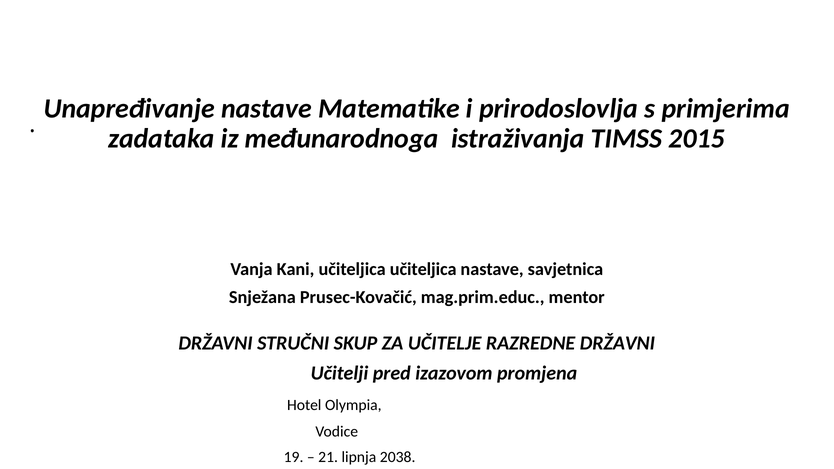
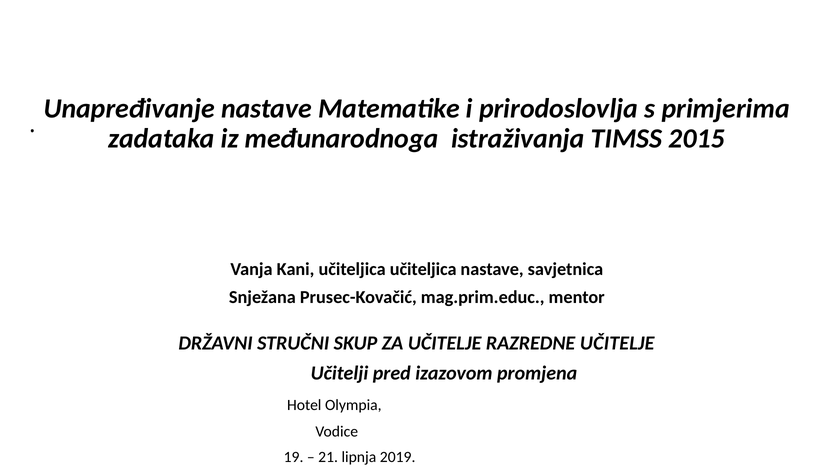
RAZREDNE DRŽAVNI: DRŽAVNI -> UČITELJE
2038: 2038 -> 2019
